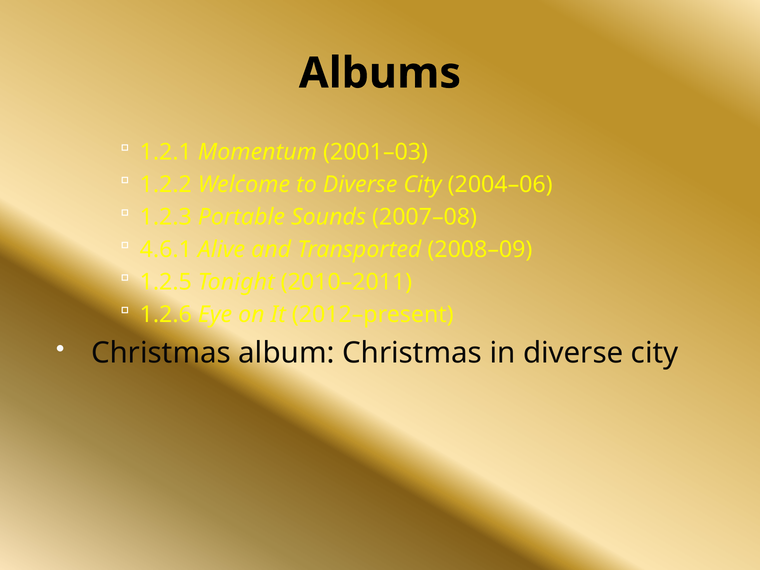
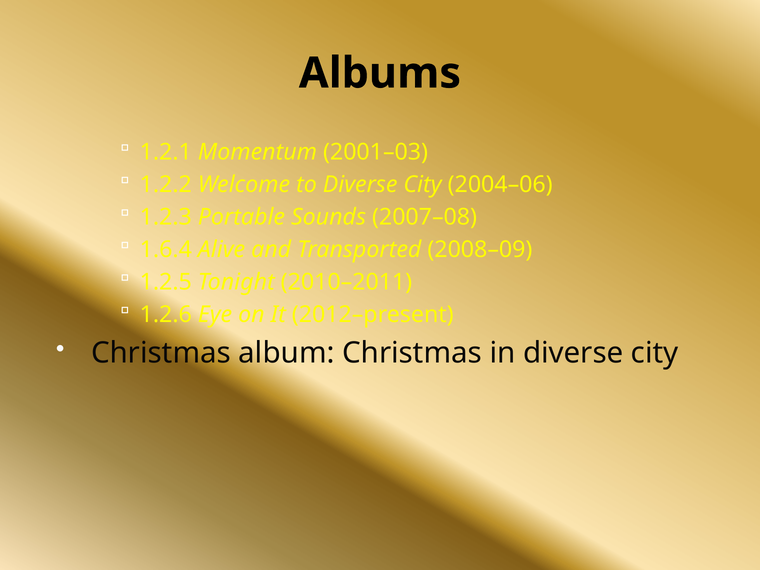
4.6.1: 4.6.1 -> 1.6.4
